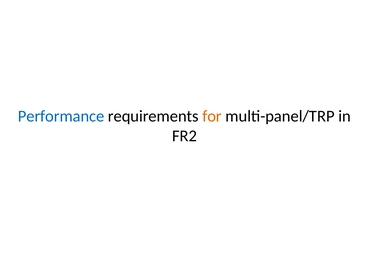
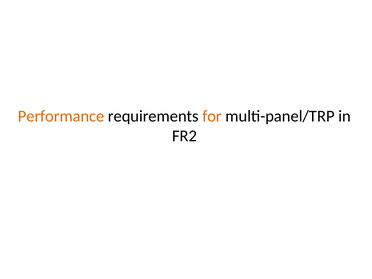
Performance colour: blue -> orange
